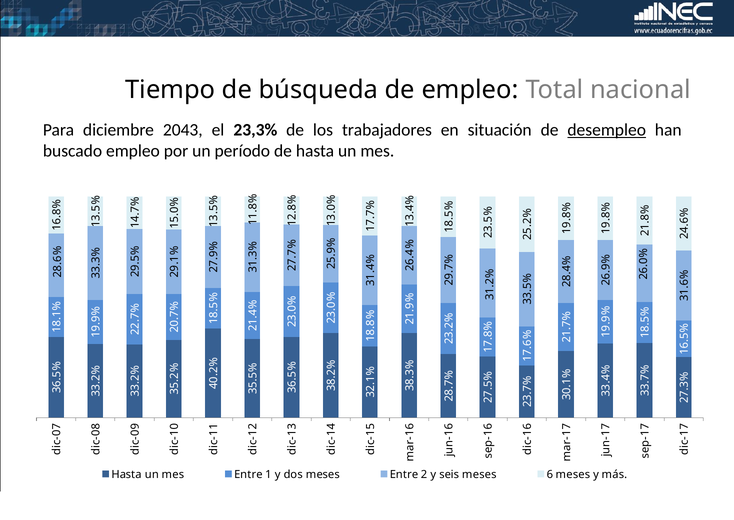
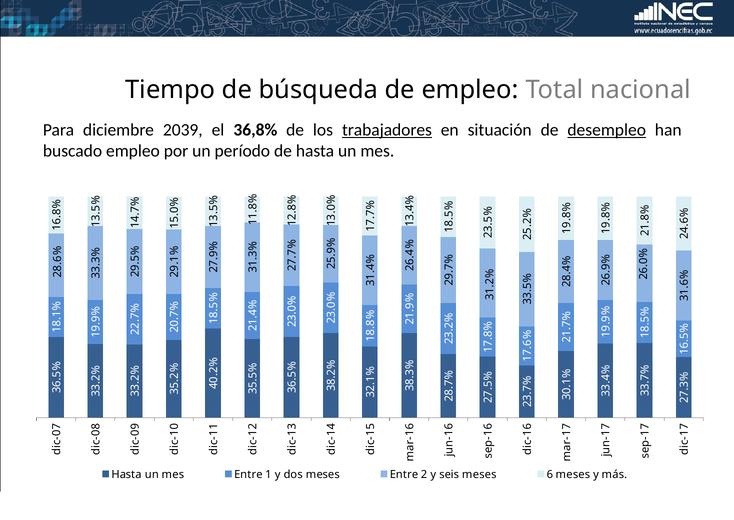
2043: 2043 -> 2039
23,3%: 23,3% -> 36,8%
trabajadores underline: none -> present
